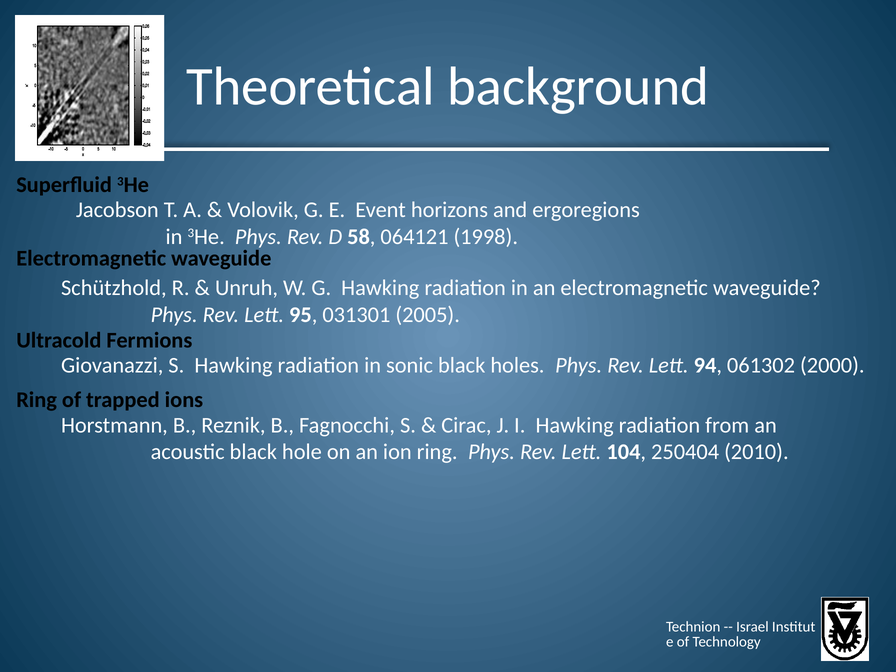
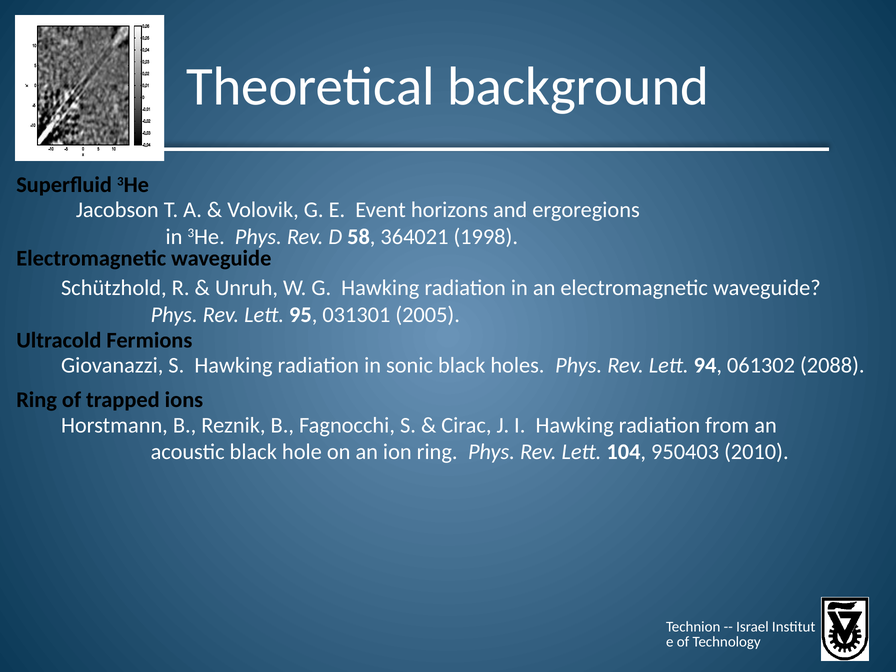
064121: 064121 -> 364021
2000: 2000 -> 2088
250404: 250404 -> 950403
